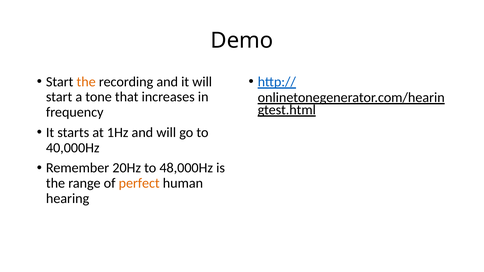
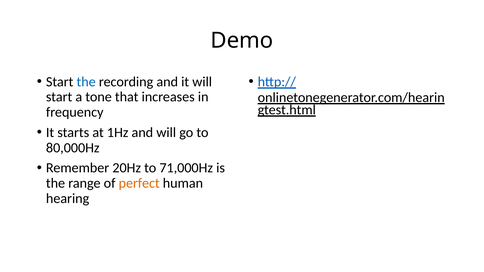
the at (86, 82) colour: orange -> blue
40,000Hz: 40,000Hz -> 80,000Hz
48,000Hz: 48,000Hz -> 71,000Hz
